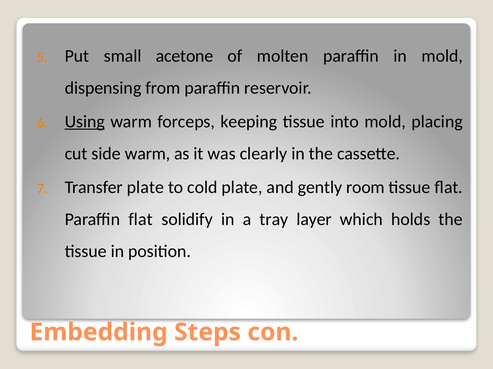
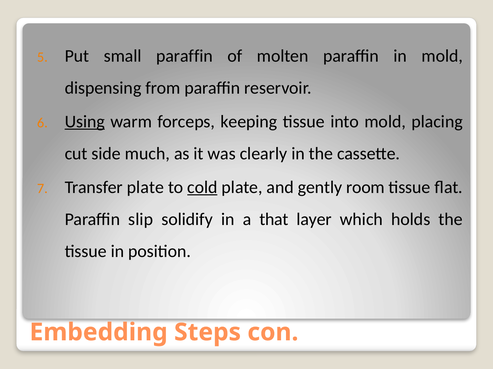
small acetone: acetone -> paraffin
side warm: warm -> much
cold underline: none -> present
Paraffin flat: flat -> slip
tray: tray -> that
